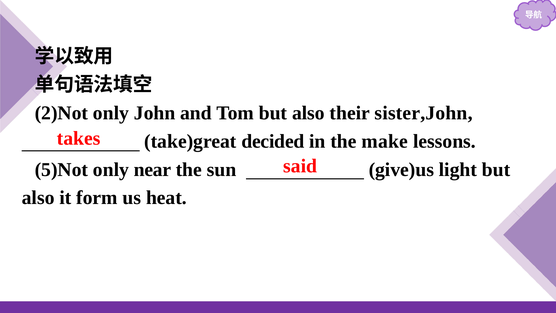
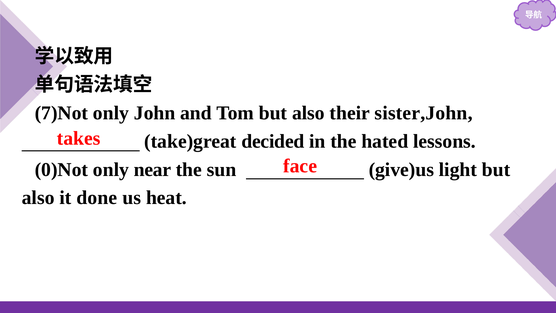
2)Not: 2)Not -> 7)Not
make: make -> hated
said: said -> face
5)Not: 5)Not -> 0)Not
form: form -> done
